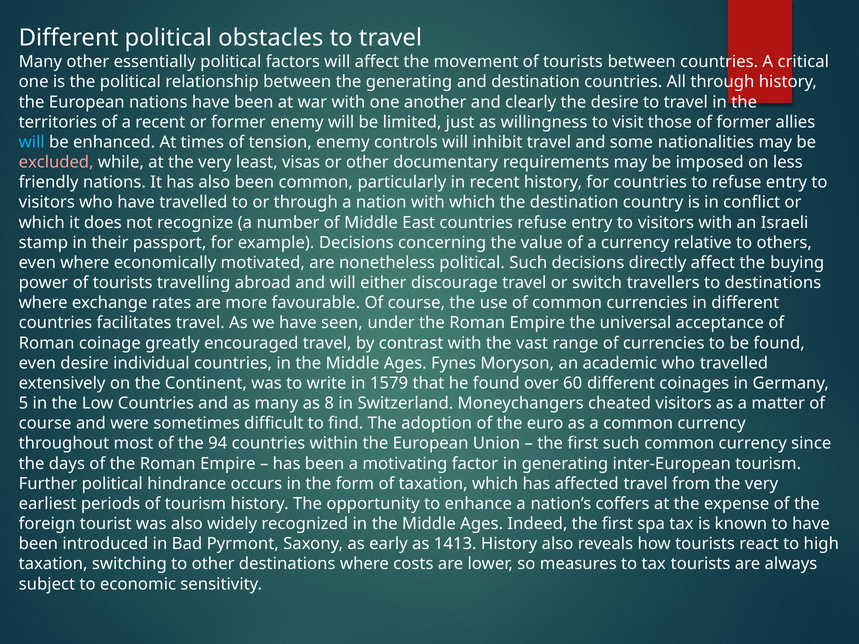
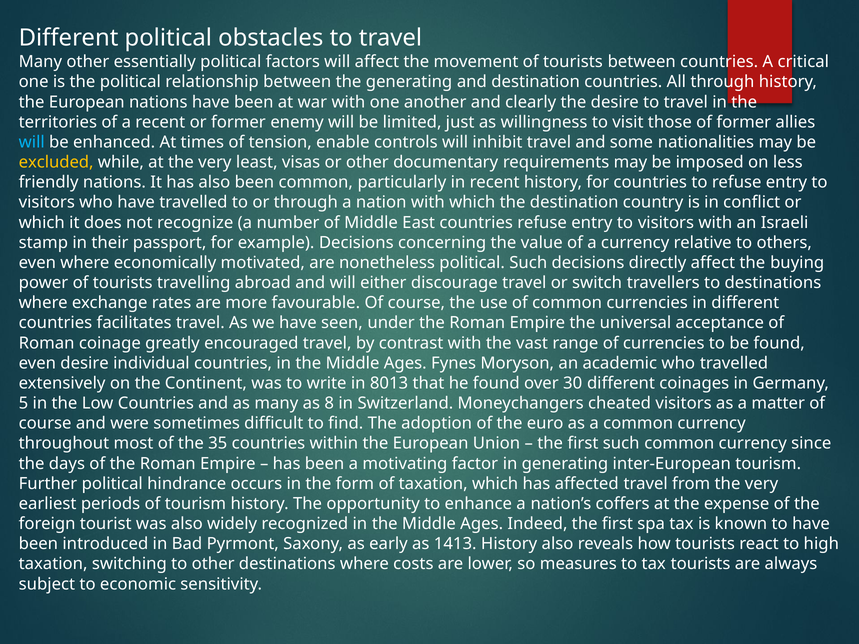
tension enemy: enemy -> enable
excluded colour: pink -> yellow
1579: 1579 -> 8013
60: 60 -> 30
94: 94 -> 35
